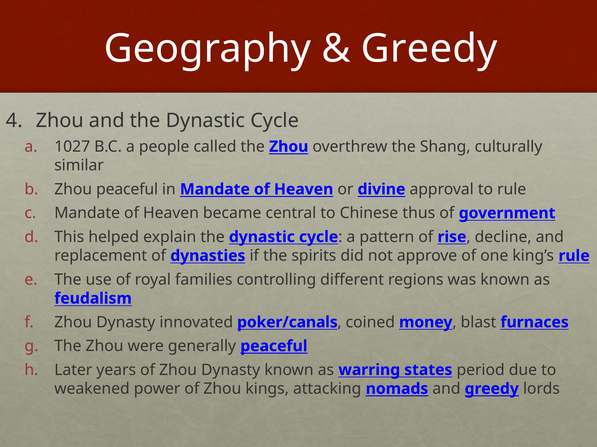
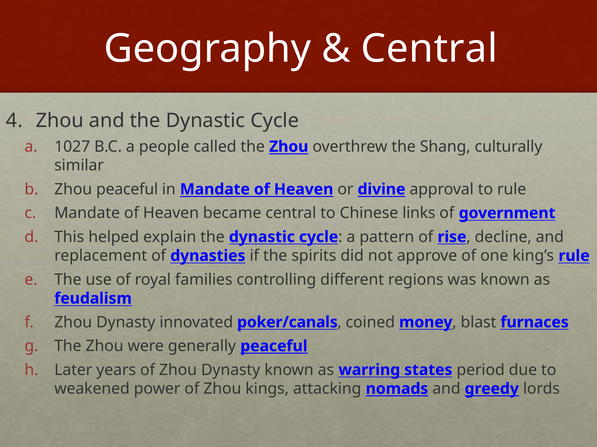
Greedy at (429, 49): Greedy -> Central
thus: thus -> links
